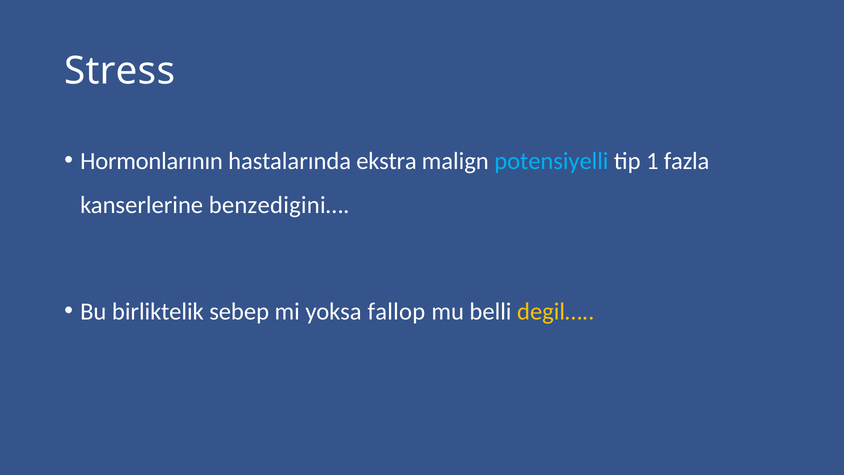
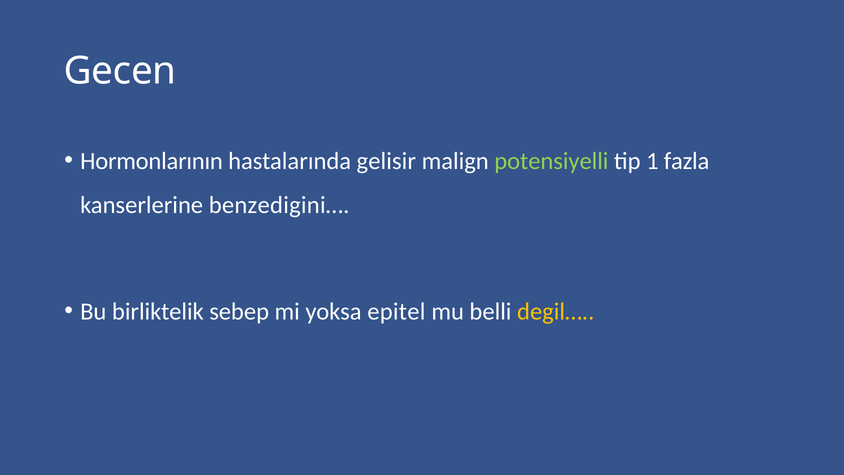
Stress: Stress -> Gecen
ekstra: ekstra -> gelisir
potensiyelli colour: light blue -> light green
fallop: fallop -> epitel
